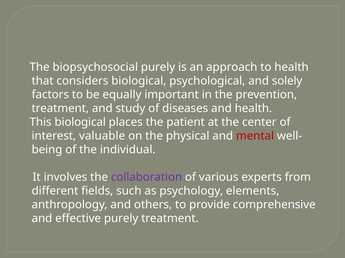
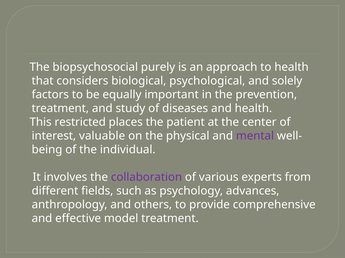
This biological: biological -> restricted
mental colour: red -> purple
elements: elements -> advances
effective purely: purely -> model
